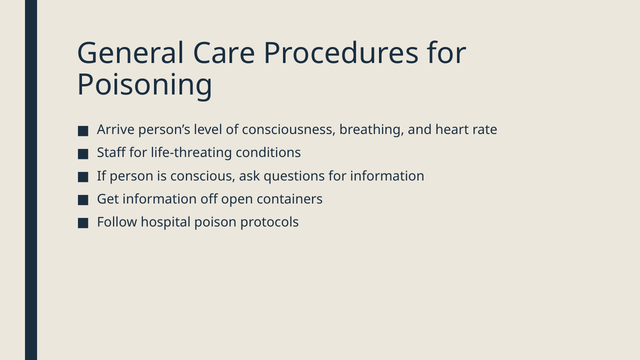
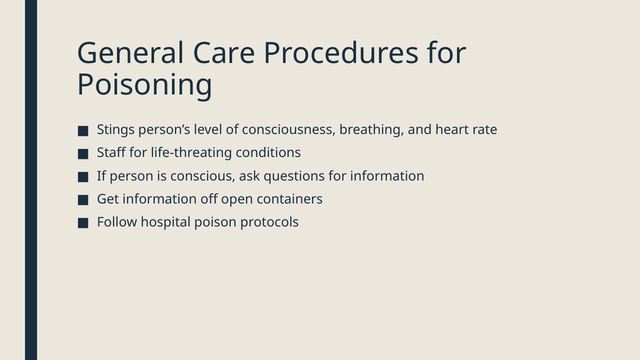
Arrive: Arrive -> Stings
